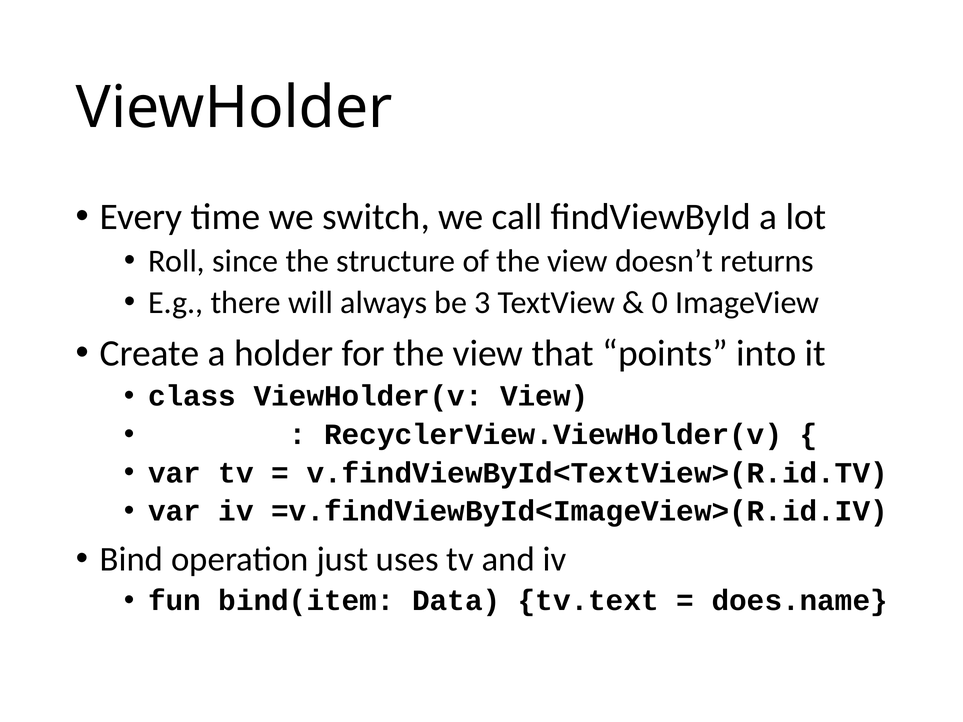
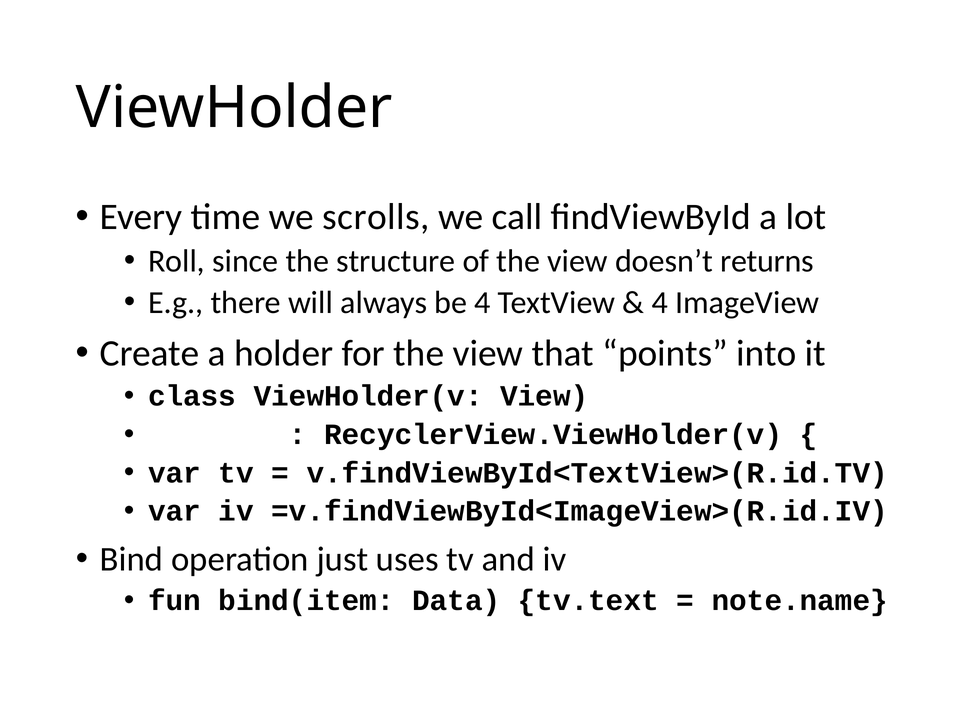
switch: switch -> scrolls
be 3: 3 -> 4
0 at (660, 303): 0 -> 4
does.name: does.name -> note.name
